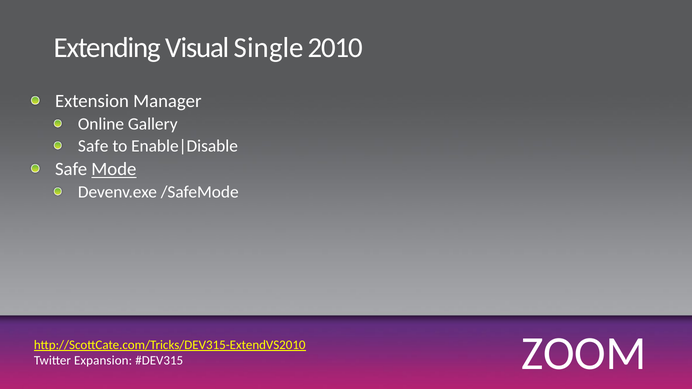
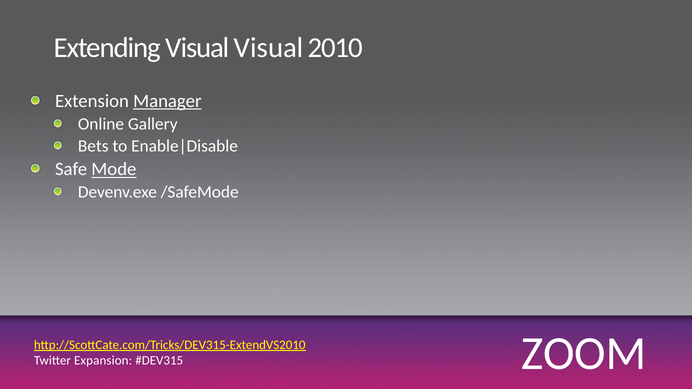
Visual Single: Single -> Visual
Manager underline: none -> present
Safe at (93, 146): Safe -> Bets
